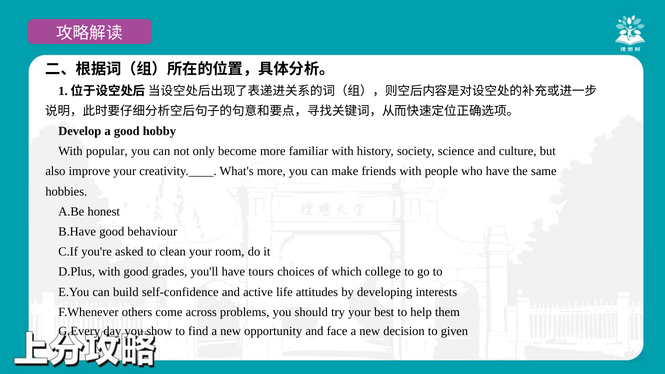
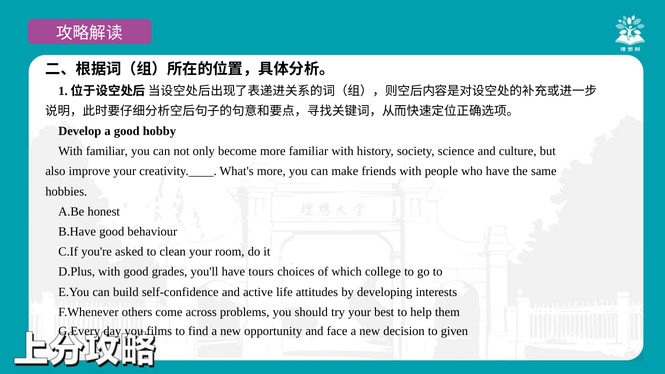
With popular: popular -> familiar
show: show -> films
